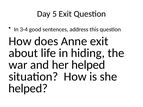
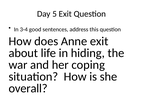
her helped: helped -> coping
helped at (28, 89): helped -> overall
